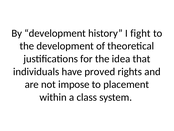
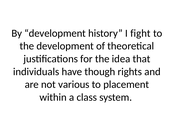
proved: proved -> though
impose: impose -> various
